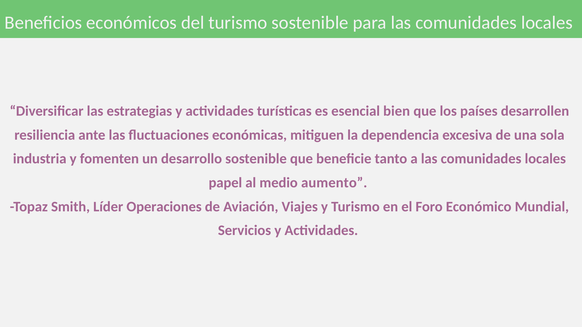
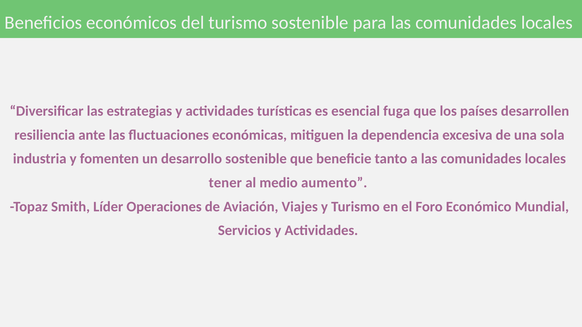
bien: bien -> fuga
papel: papel -> tener
